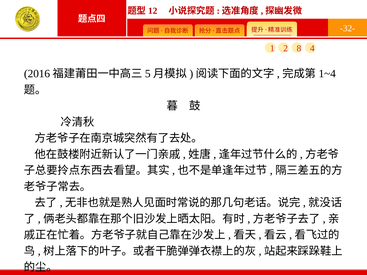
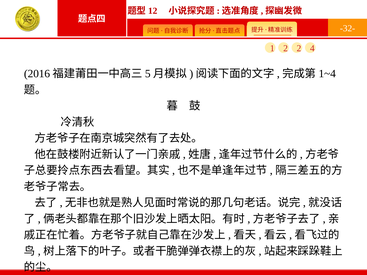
2 8: 8 -> 2
